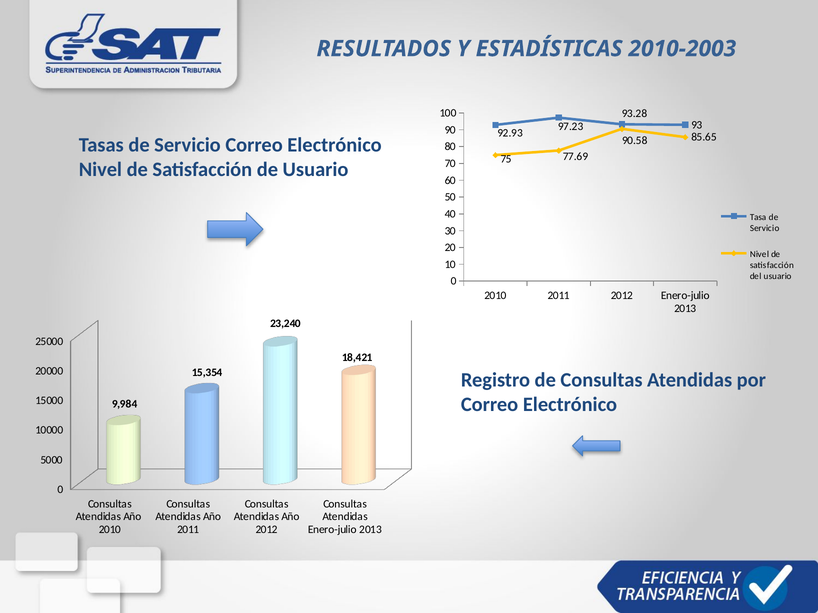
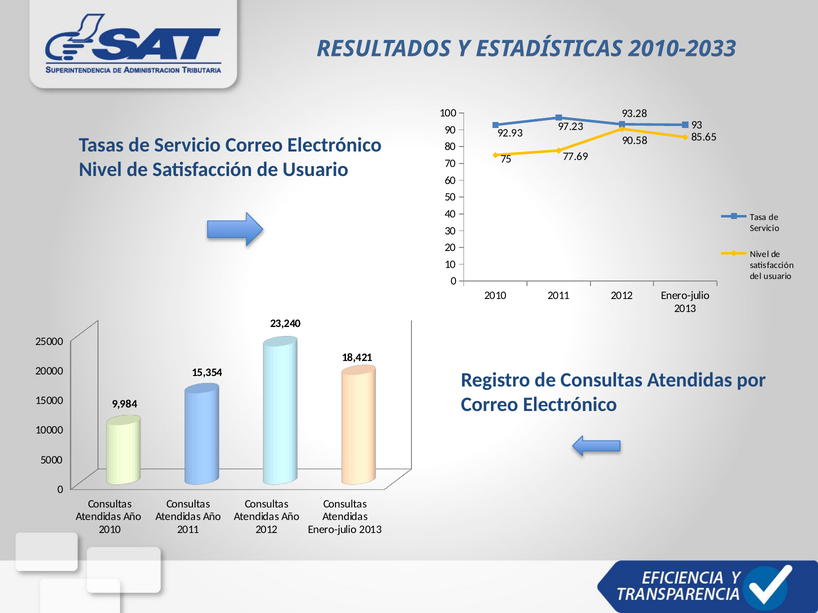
2010-2003: 2010-2003 -> 2010-2033
